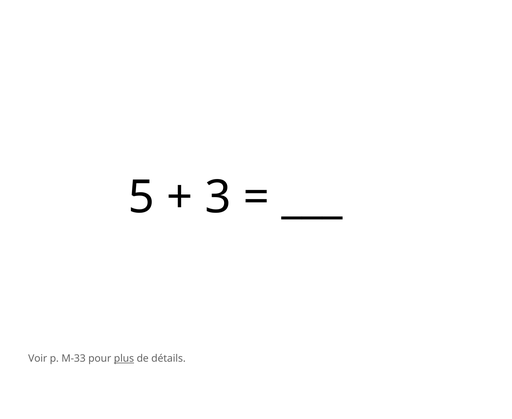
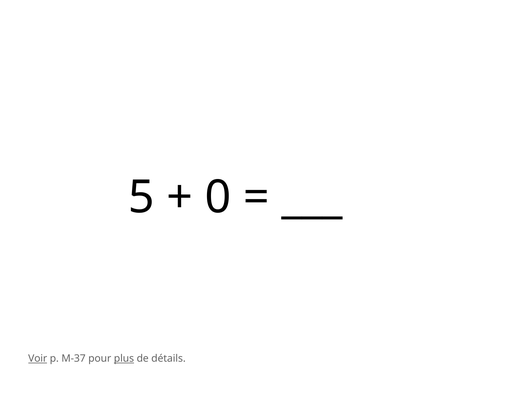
3: 3 -> 0
Voir underline: none -> present
M-33: M-33 -> M-37
